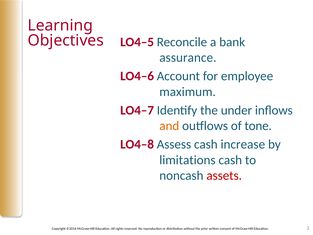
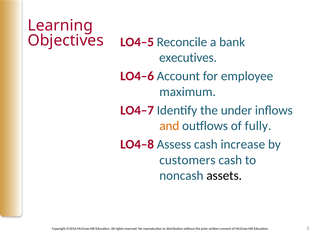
assurance: assurance -> executives
tone: tone -> fully
limitations: limitations -> customers
assets colour: red -> black
